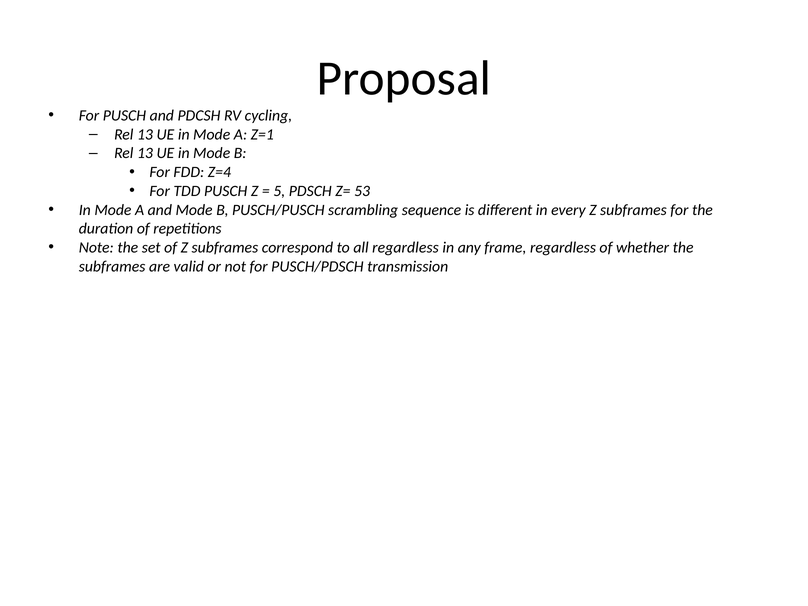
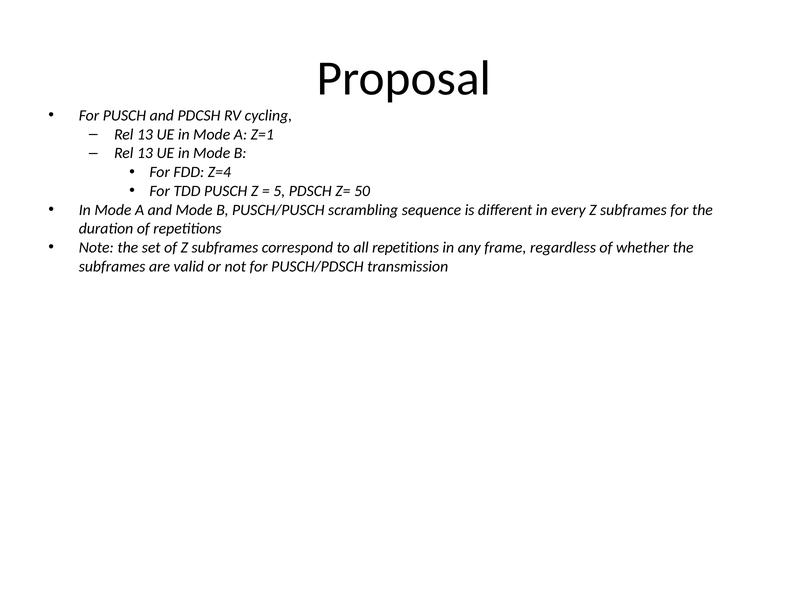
53: 53 -> 50
all regardless: regardless -> repetitions
